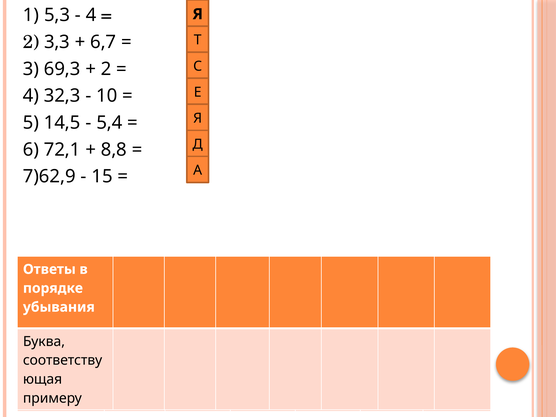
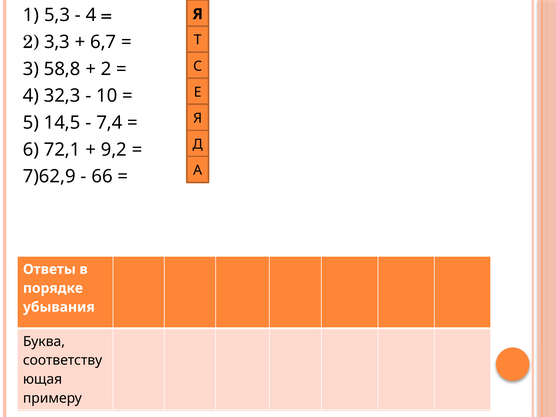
69,3: 69,3 -> 58,8
5,4: 5,4 -> 7,4
8,8: 8,8 -> 9,2
15: 15 -> 66
